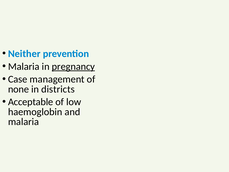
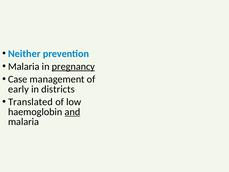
none: none -> early
Acceptable: Acceptable -> Translated
and underline: none -> present
